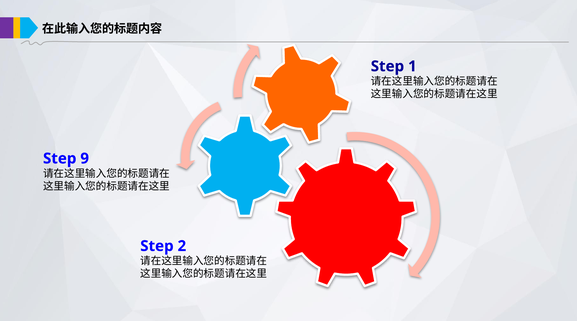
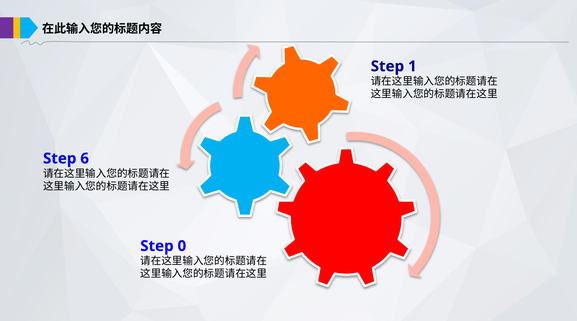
9: 9 -> 6
2: 2 -> 0
